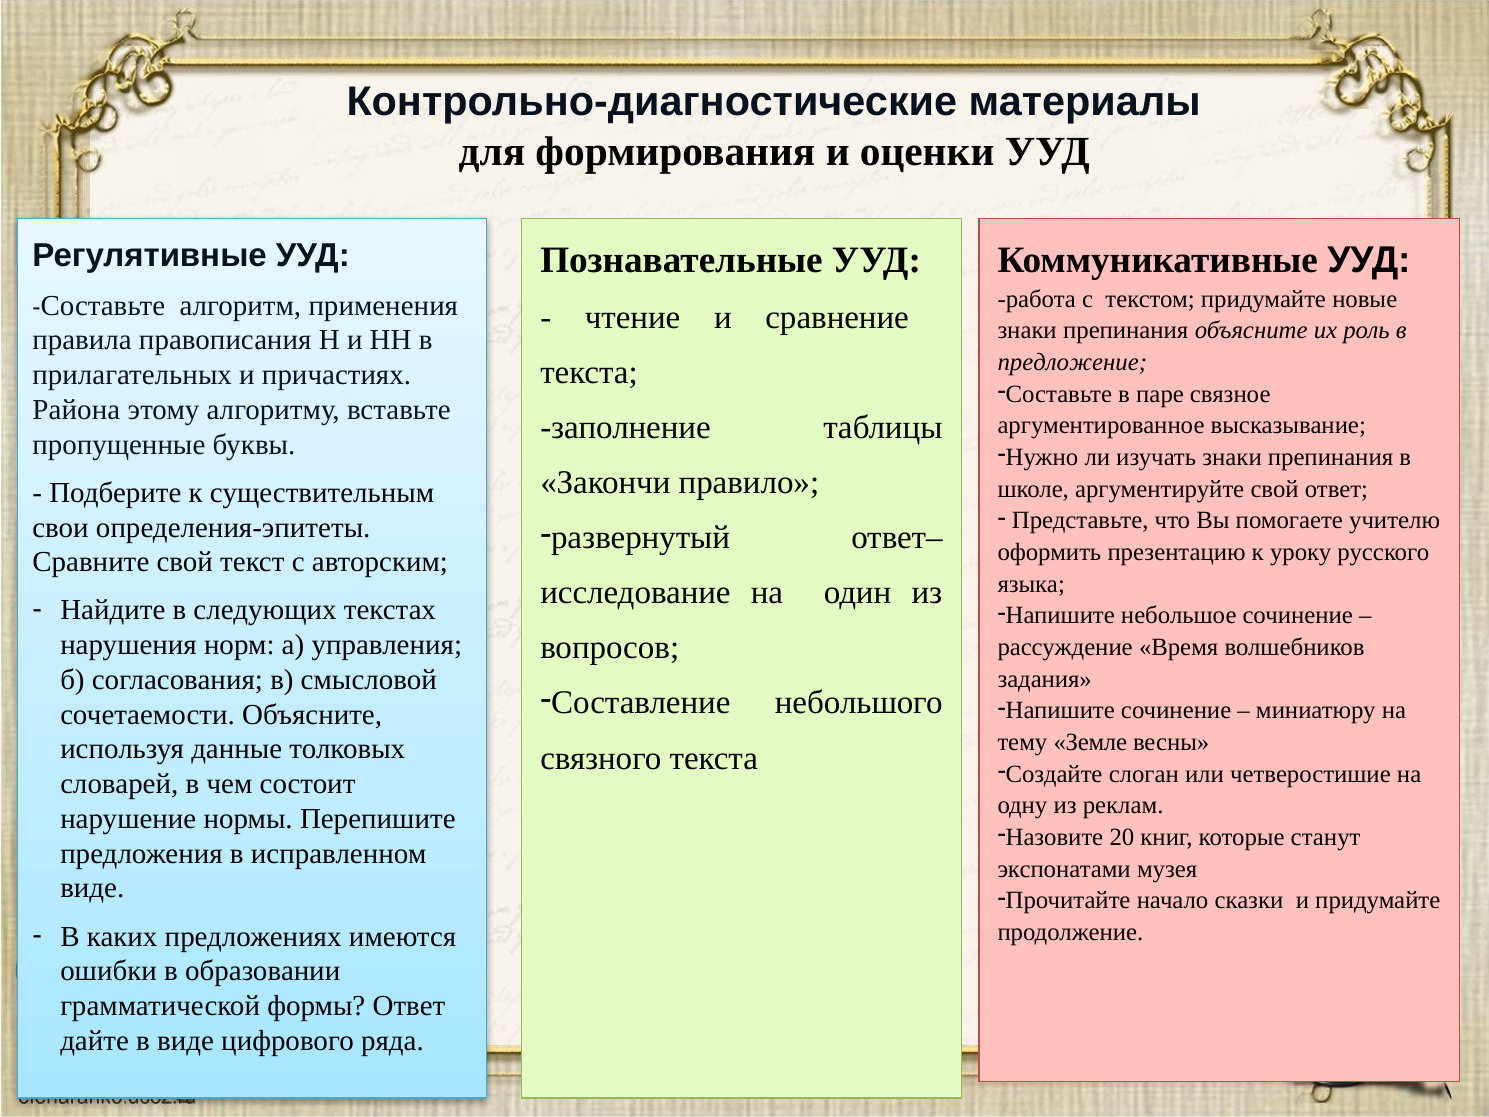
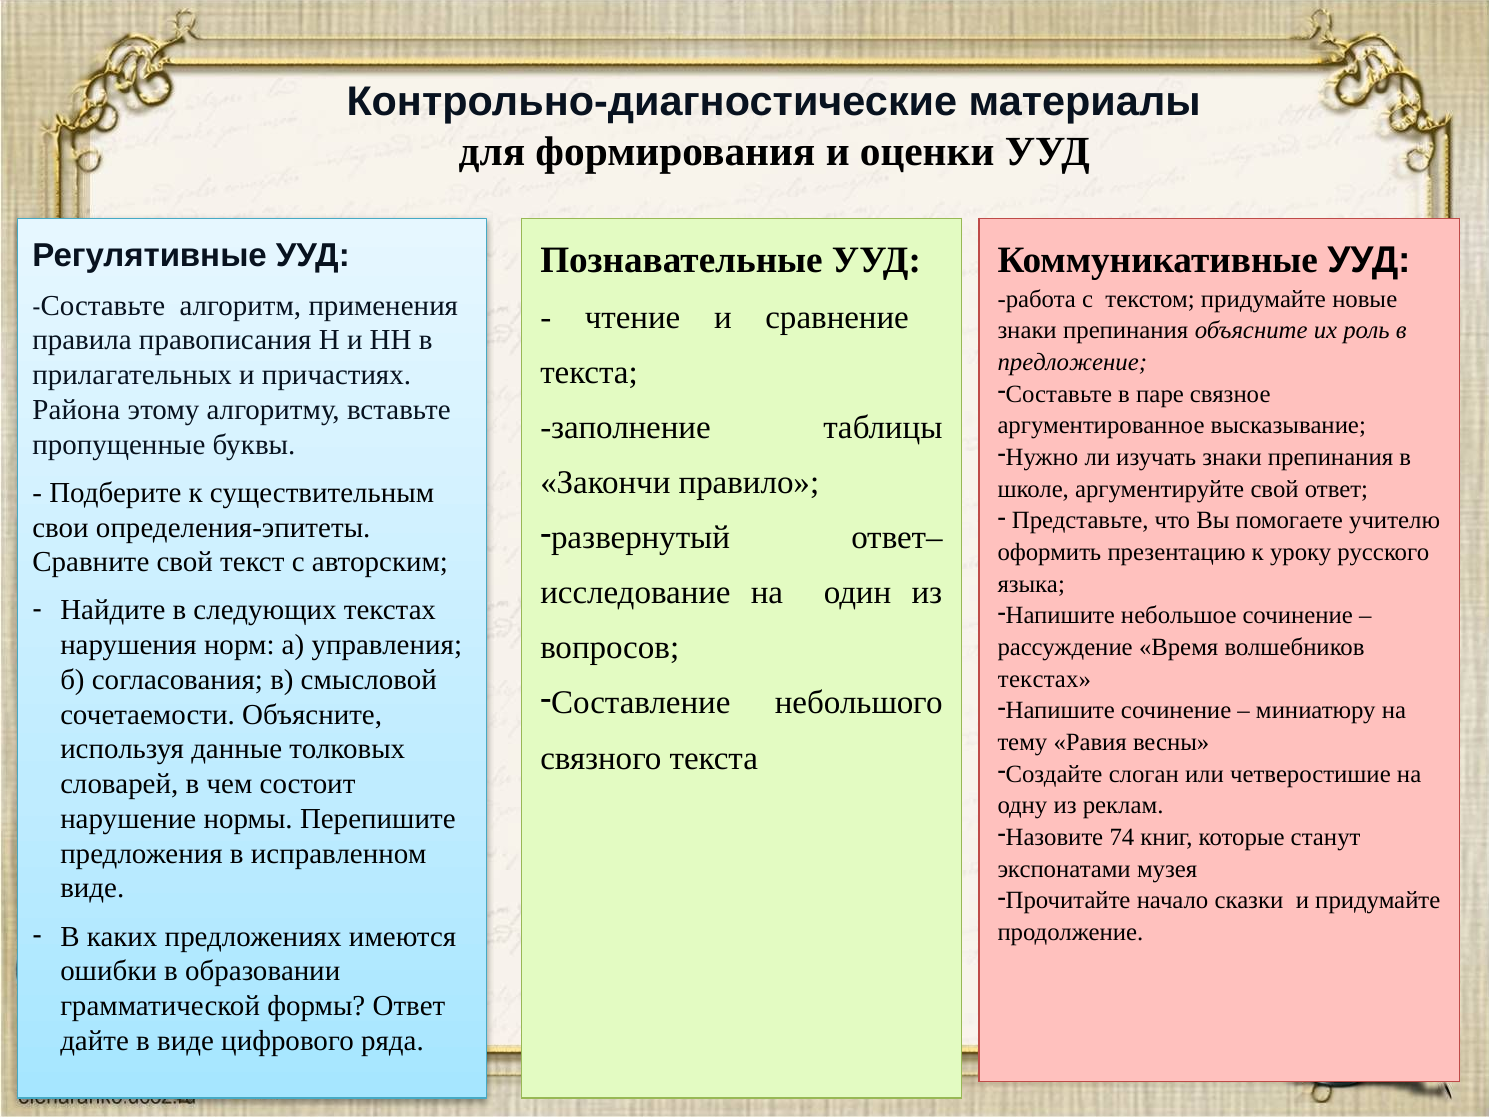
задания at (1045, 679): задания -> текстах
Земле: Земле -> Равия
20: 20 -> 74
